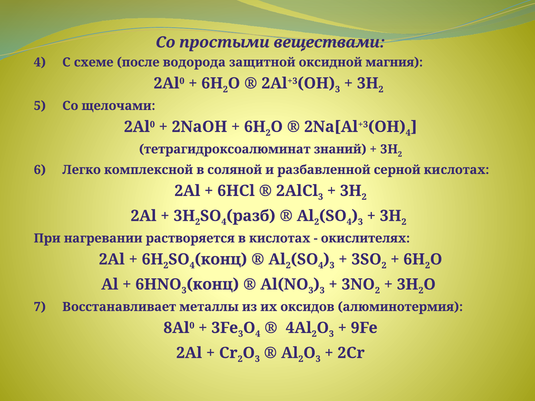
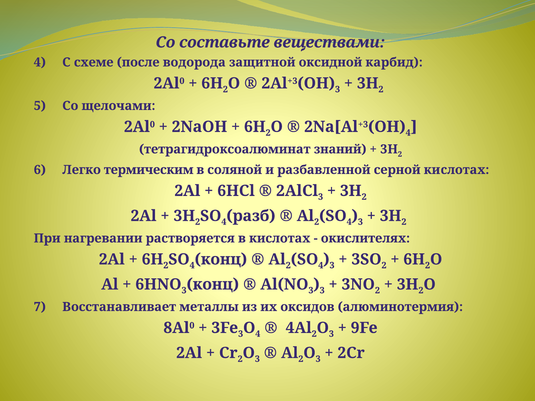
простыми: простыми -> составьте
магния: магния -> карбид
комплексной: комплексной -> термическим
